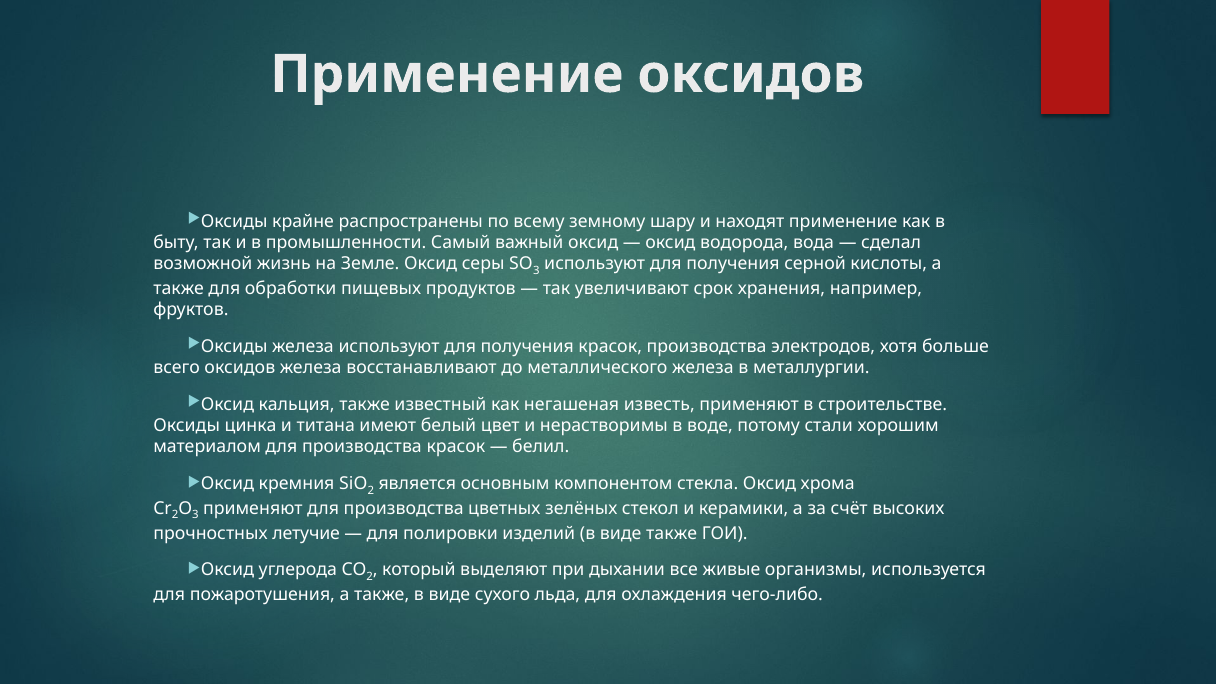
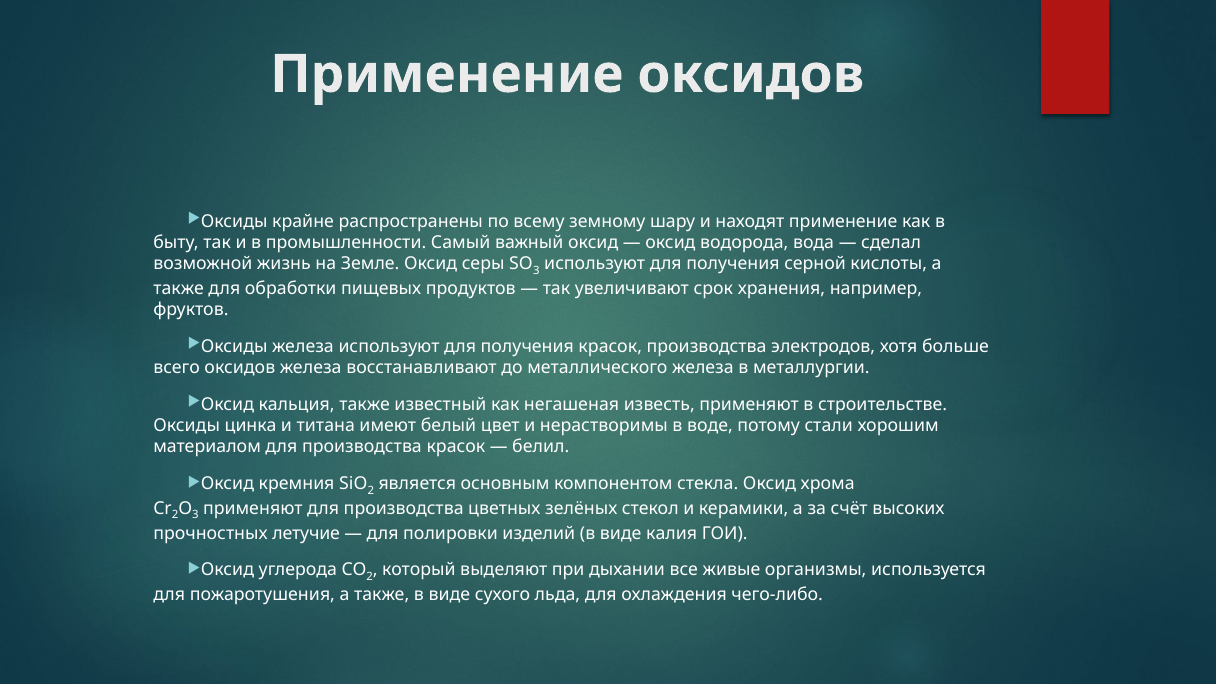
виде также: также -> калия
